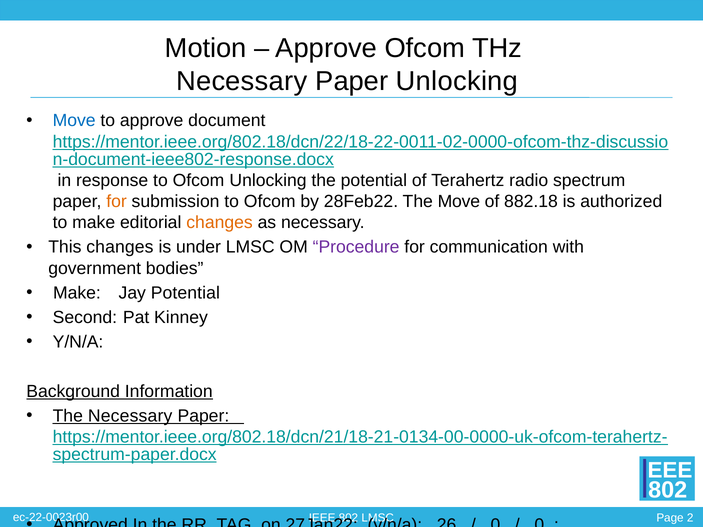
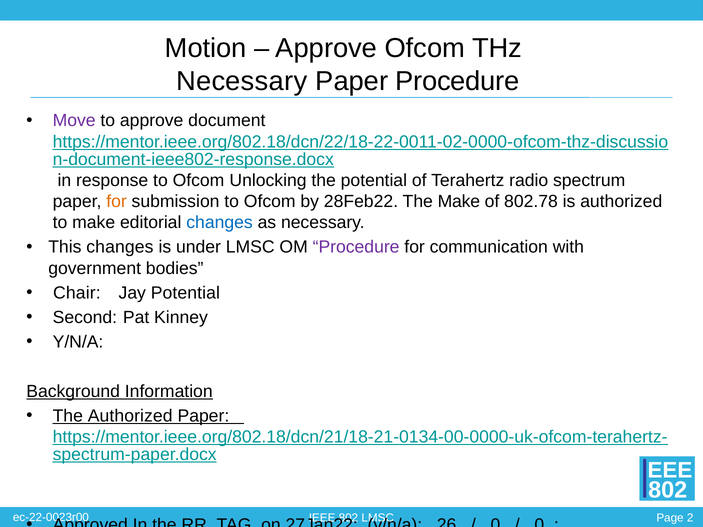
Paper Unlocking: Unlocking -> Procedure
Move at (74, 121) colour: blue -> purple
The Move: Move -> Make
882.18: 882.18 -> 802.78
changes at (220, 223) colour: orange -> blue
Make at (77, 293): Make -> Chair
The Necessary: Necessary -> Authorized
